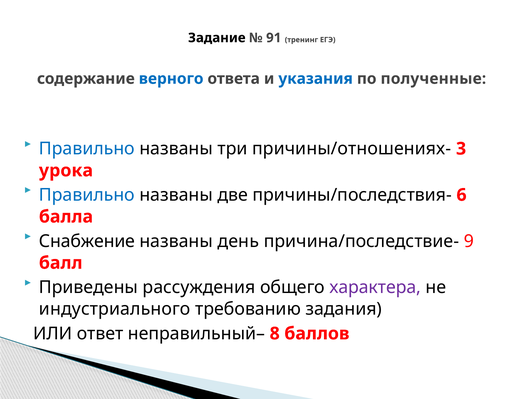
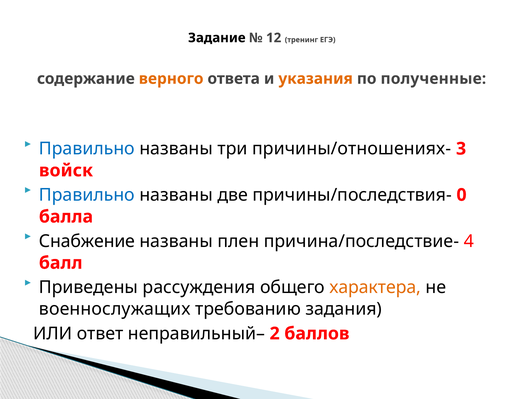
91: 91 -> 12
верного colour: blue -> orange
указания colour: blue -> orange
урока: урока -> войск
6: 6 -> 0
день: день -> плен
9: 9 -> 4
характера colour: purple -> orange
индустриального: индустриального -> военнослужащих
8: 8 -> 2
